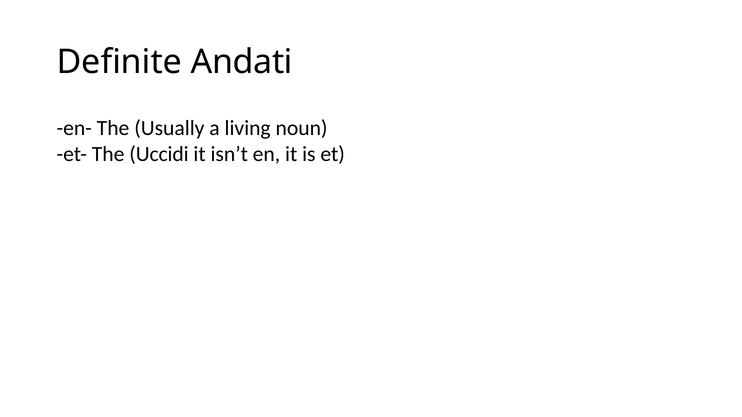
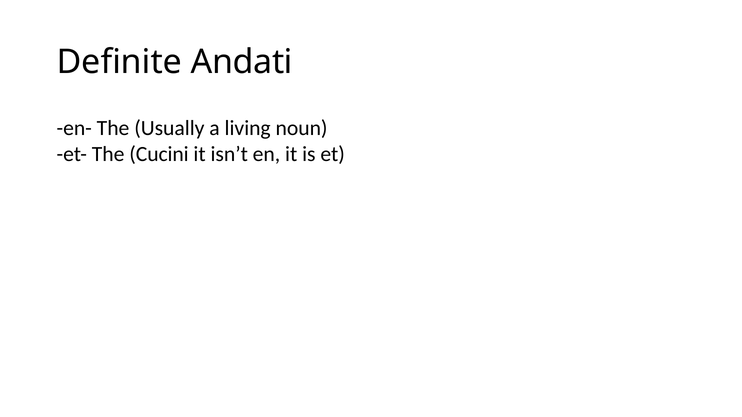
Uccidi: Uccidi -> Cucini
